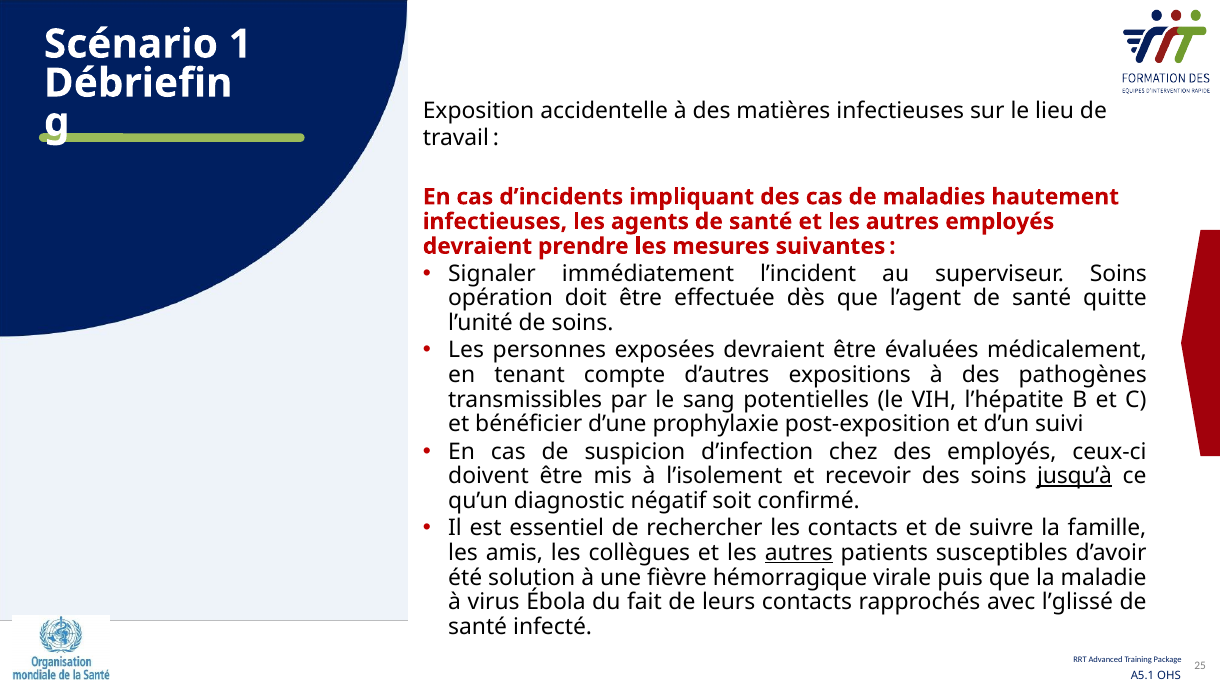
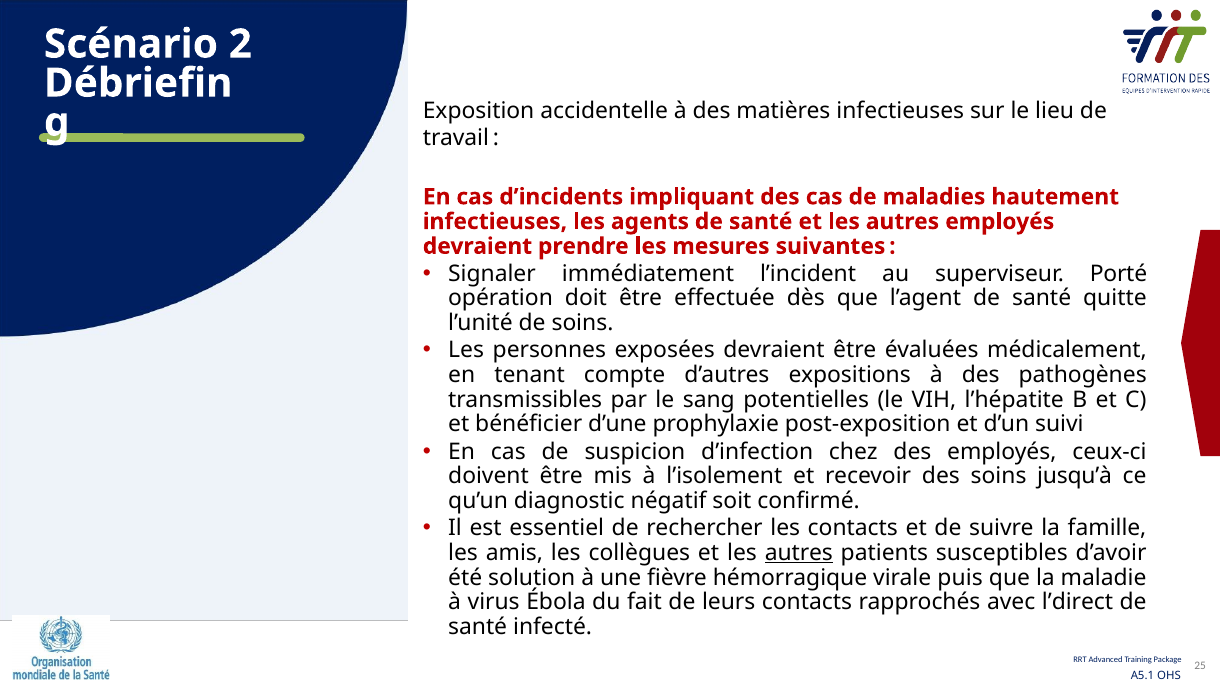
1: 1 -> 2
superviseur Soins: Soins -> Porté
jusqu’à underline: present -> none
l’glissé: l’glissé -> l’direct
